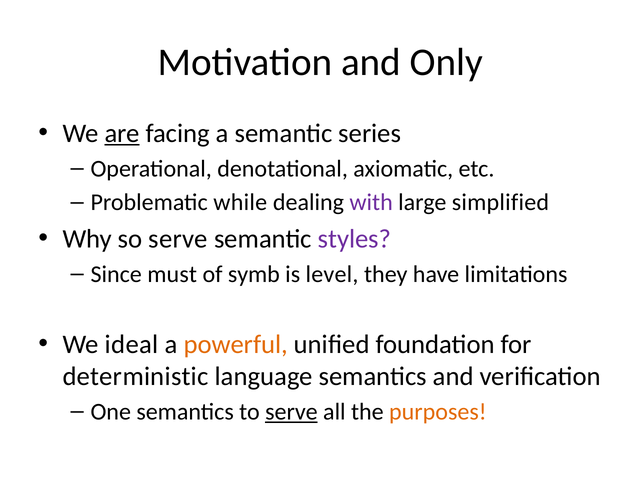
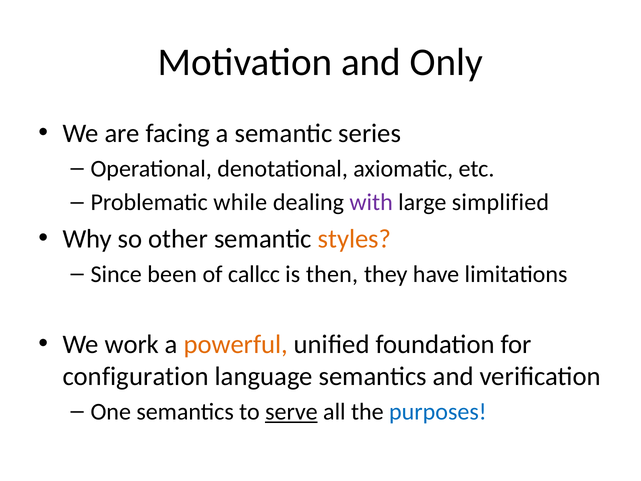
are underline: present -> none
so serve: serve -> other
styles colour: purple -> orange
must: must -> been
symb: symb -> callcc
level: level -> then
ideal: ideal -> work
deterministic: deterministic -> configuration
purposes colour: orange -> blue
